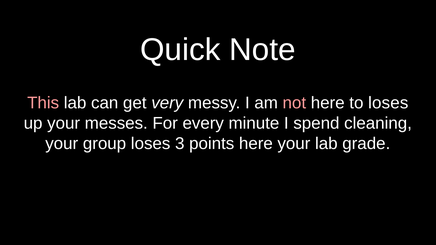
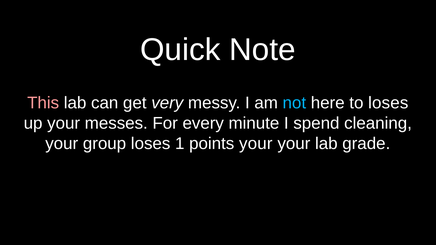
not colour: pink -> light blue
3: 3 -> 1
points here: here -> your
